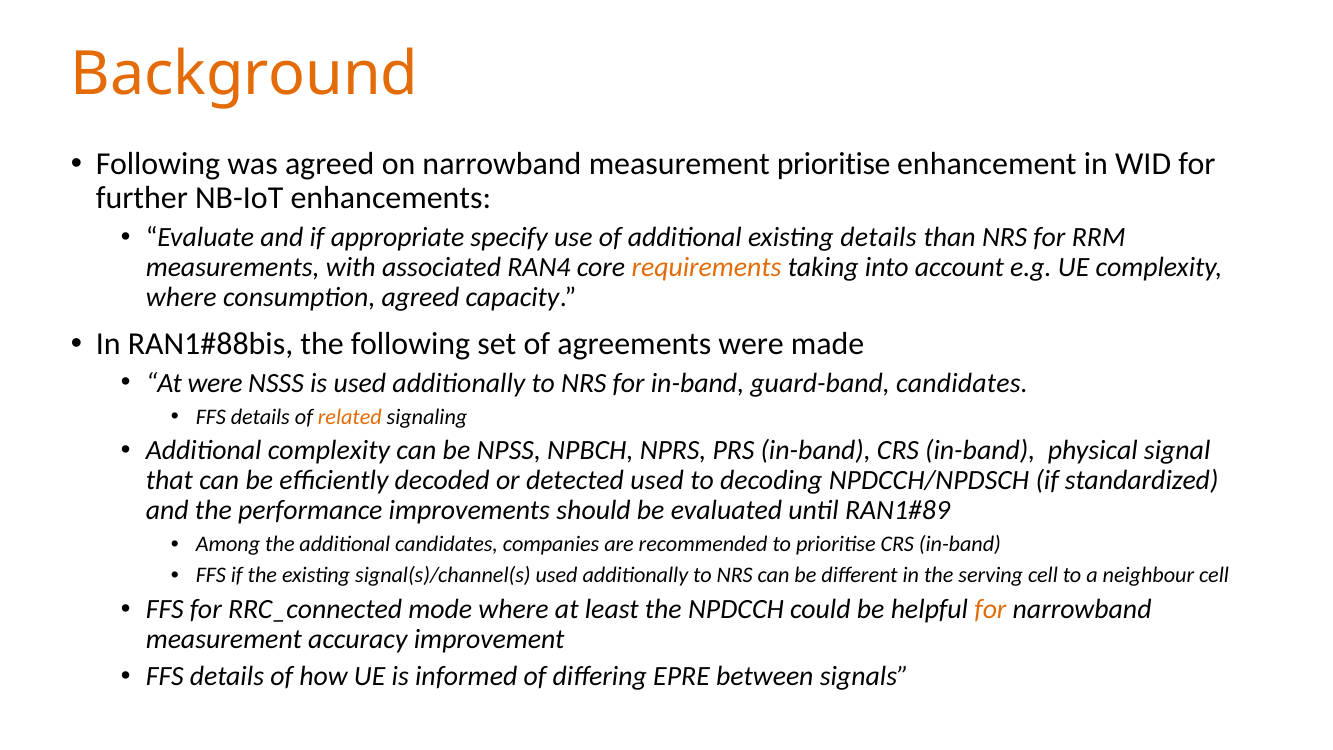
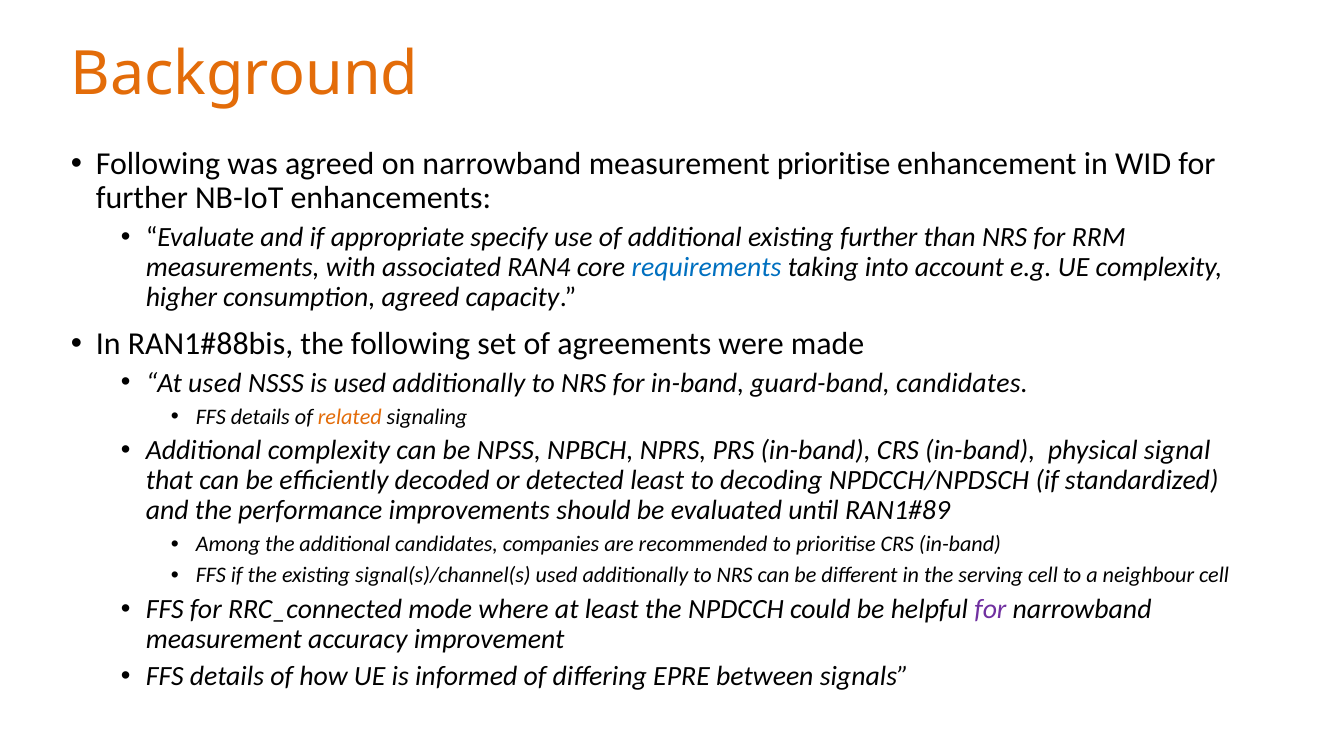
existing details: details -> further
requirements colour: orange -> blue
where at (181, 297): where -> higher
At were: were -> used
detected used: used -> least
for at (990, 609) colour: orange -> purple
